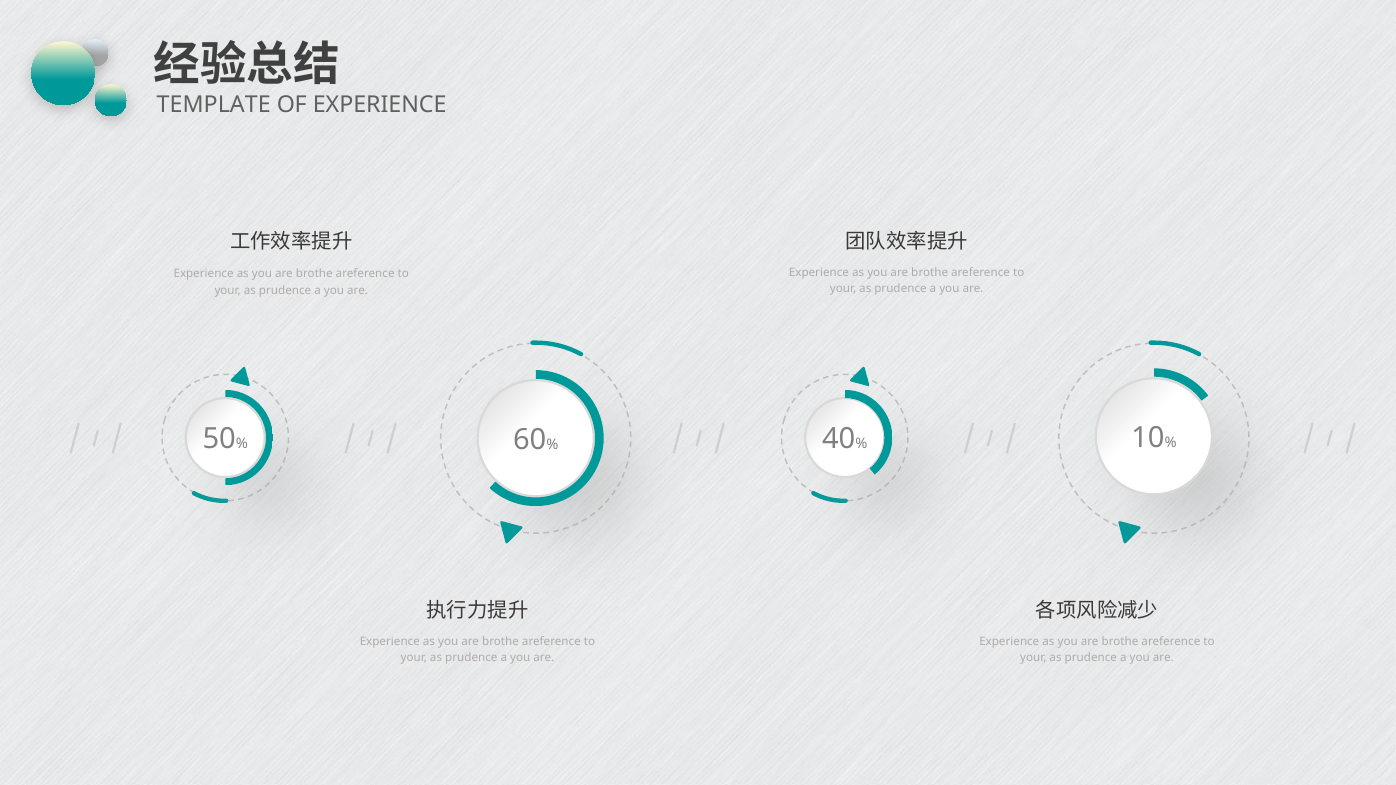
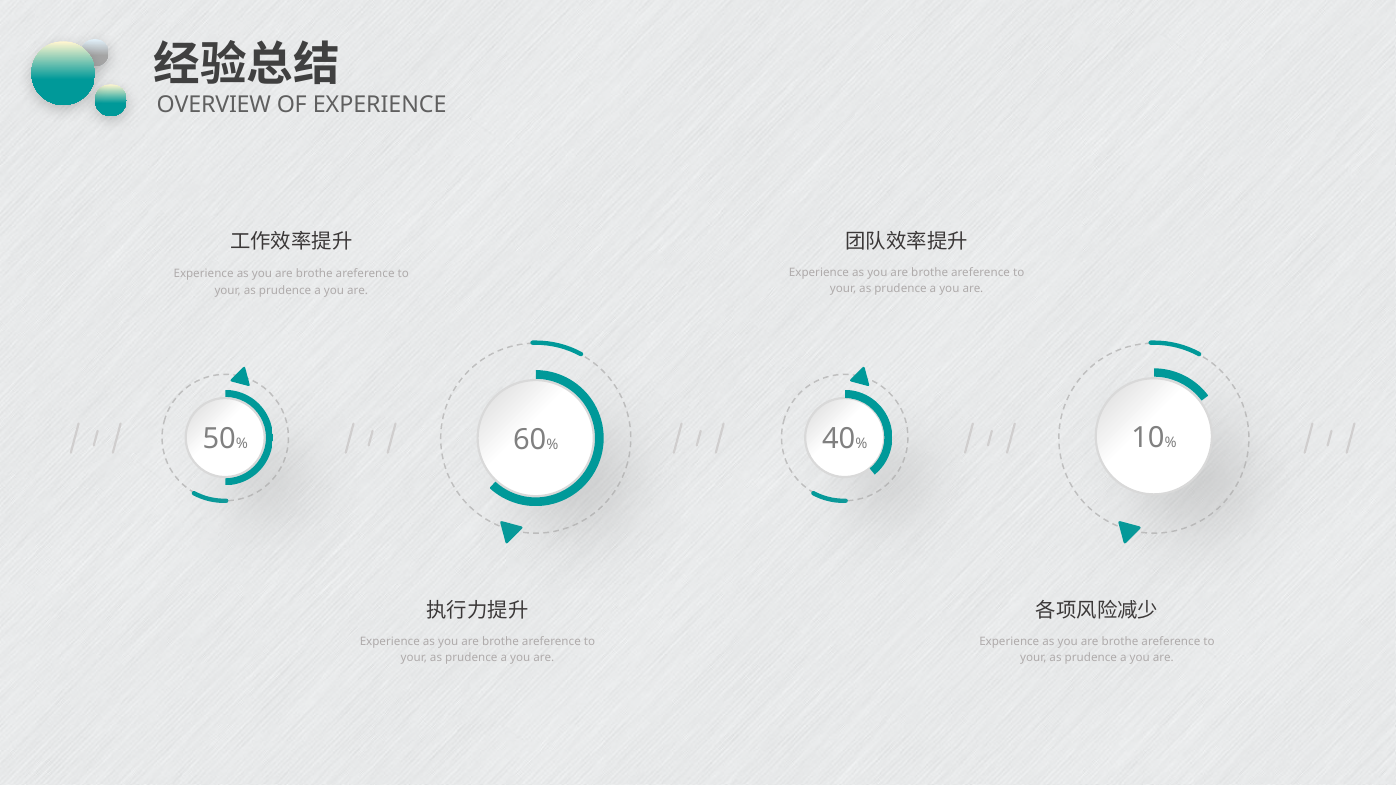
TEMPLATE: TEMPLATE -> OVERVIEW
